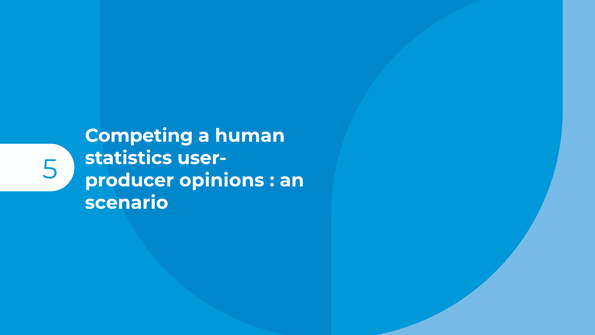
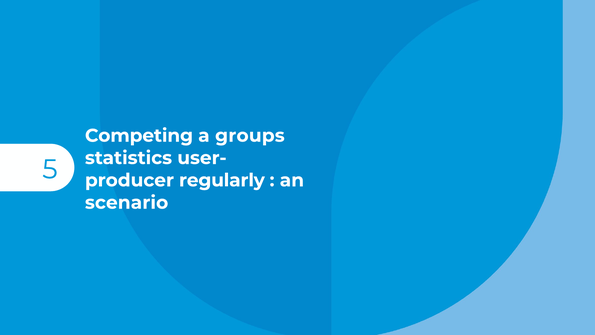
human: human -> groups
opinions: opinions -> regularly
